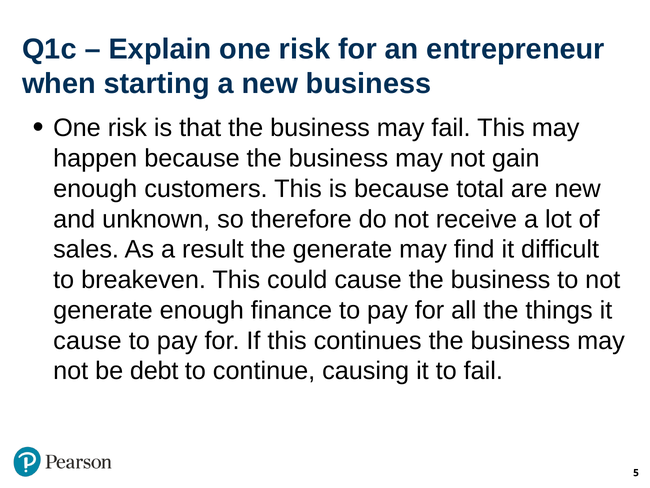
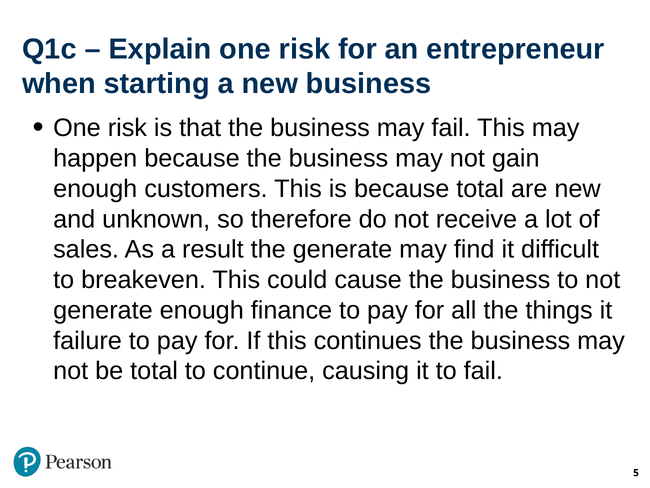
cause at (87, 340): cause -> failure
be debt: debt -> total
